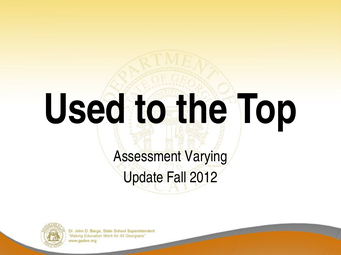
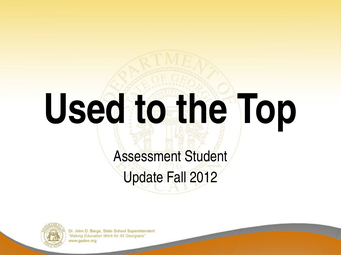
Varying: Varying -> Student
